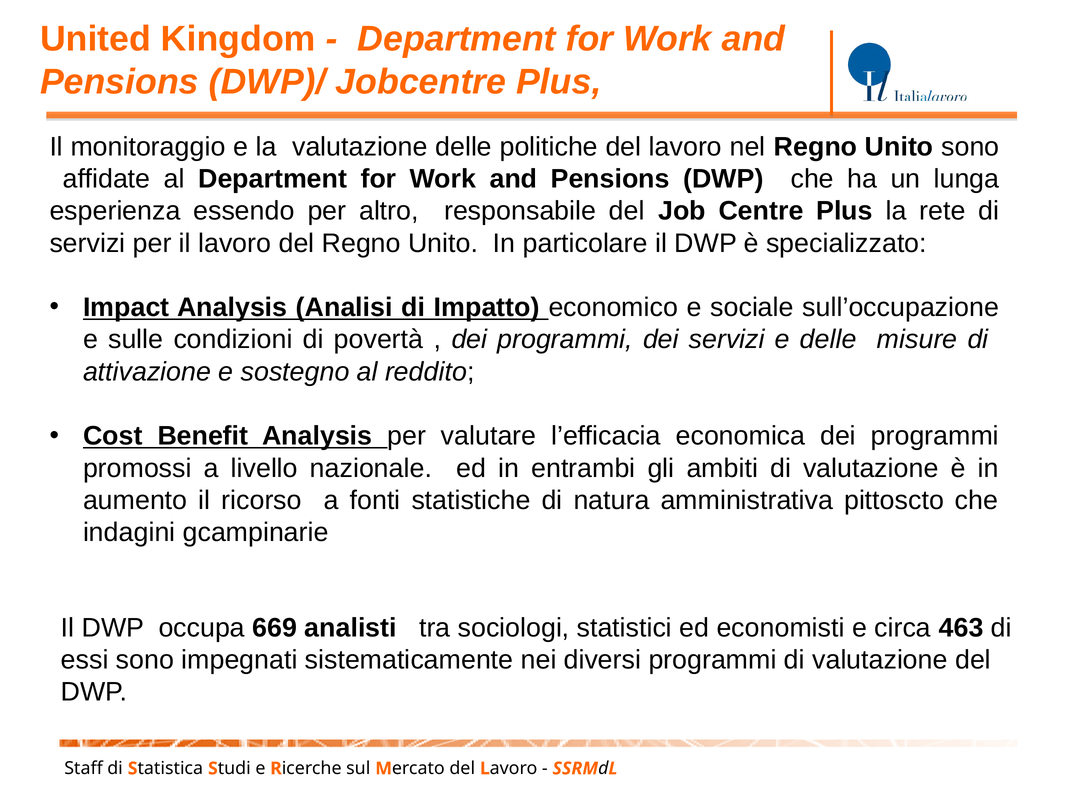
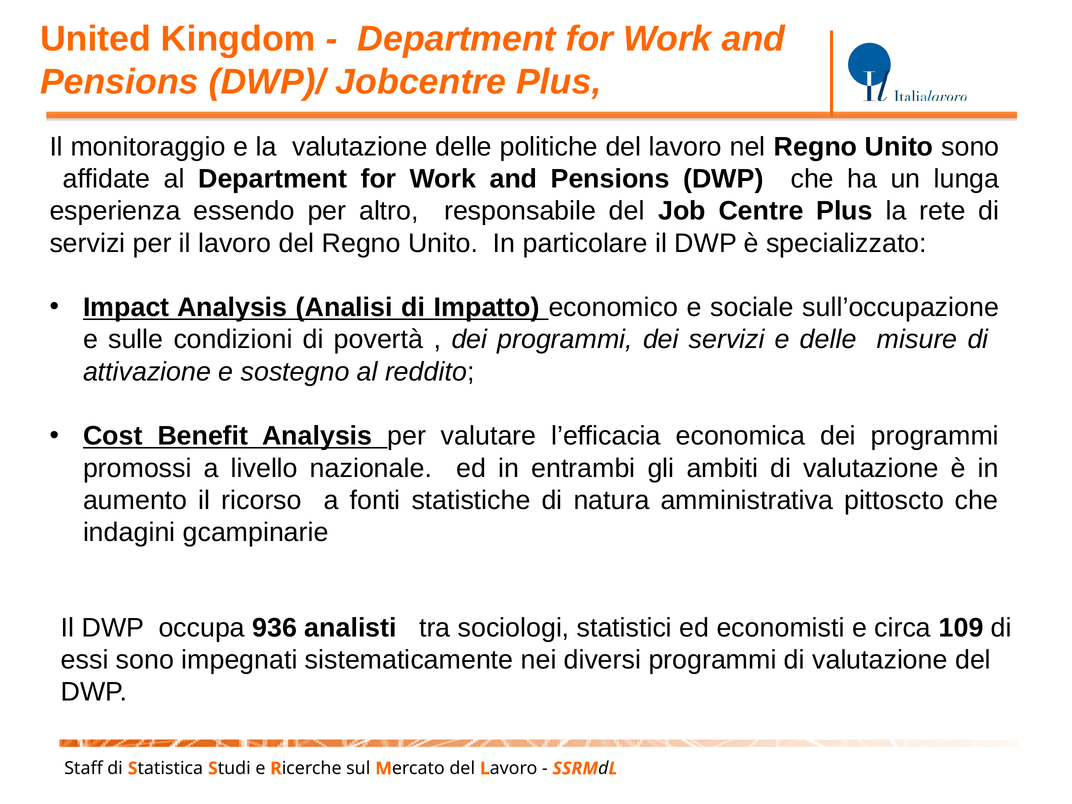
669: 669 -> 936
463: 463 -> 109
